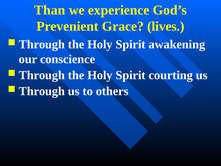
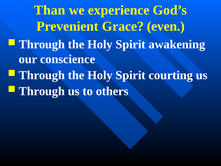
lives: lives -> even
